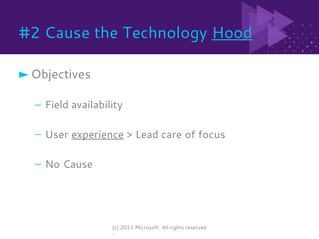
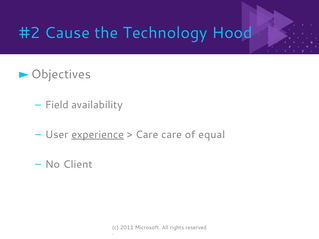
Hood underline: present -> none
Lead at (147, 135): Lead -> Care
focus: focus -> equal
No Cause: Cause -> Client
